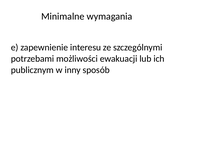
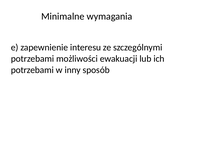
publicznym at (32, 70): publicznym -> potrzebami
